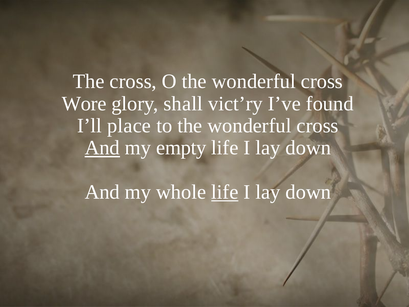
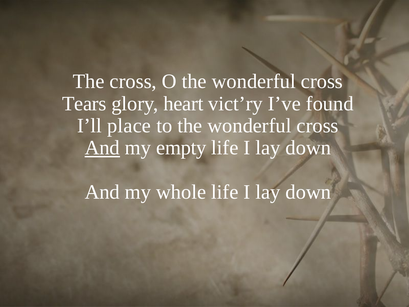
Wore: Wore -> Tears
shall: shall -> heart
life at (225, 192) underline: present -> none
